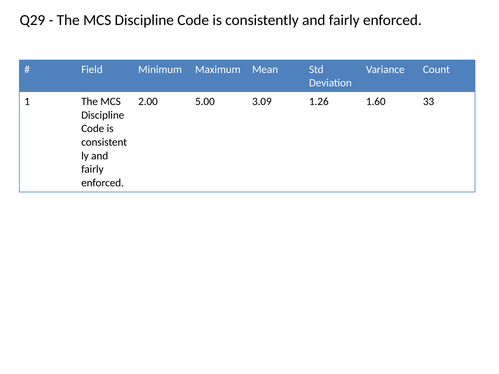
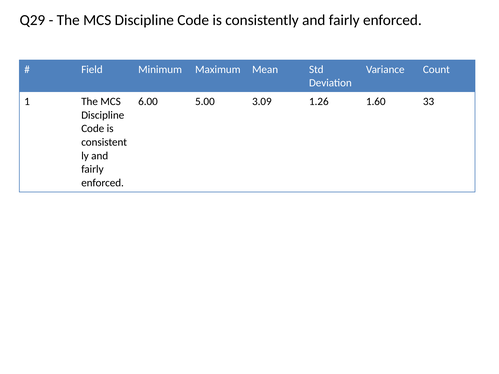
2.00: 2.00 -> 6.00
